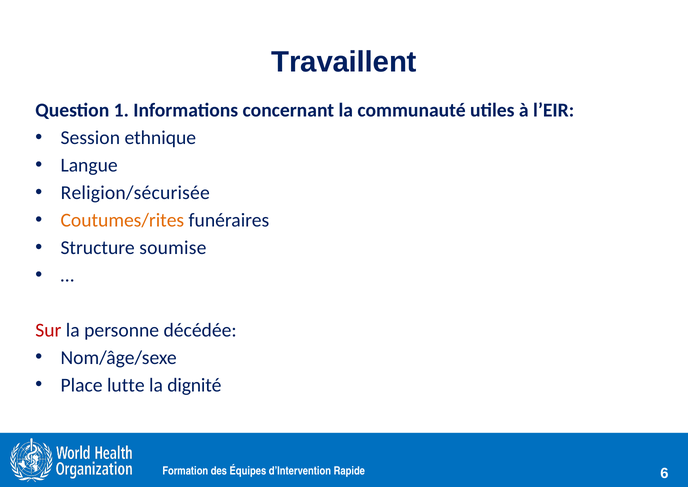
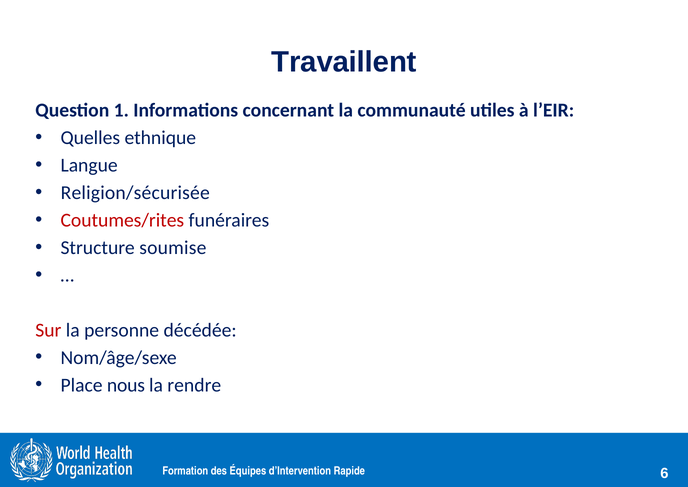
Session: Session -> Quelles
Coutumes/rites colour: orange -> red
lutte: lutte -> nous
dignité: dignité -> rendre
